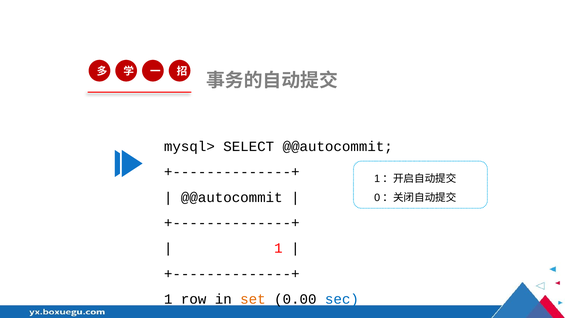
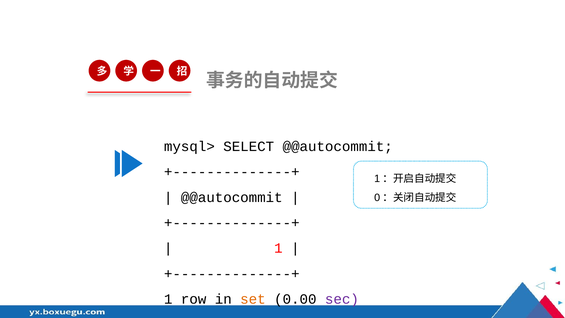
sec colour: blue -> purple
